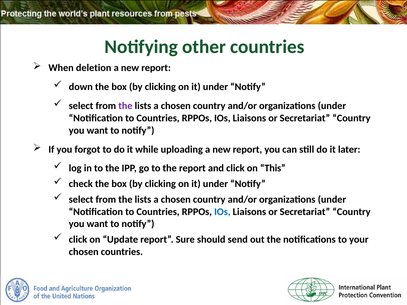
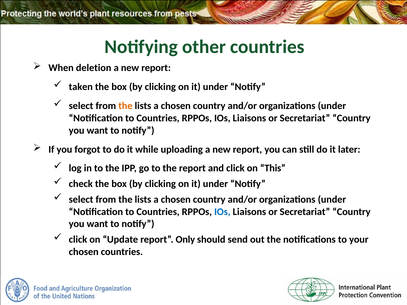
down: down -> taken
the at (125, 106) colour: purple -> orange
Sure: Sure -> Only
